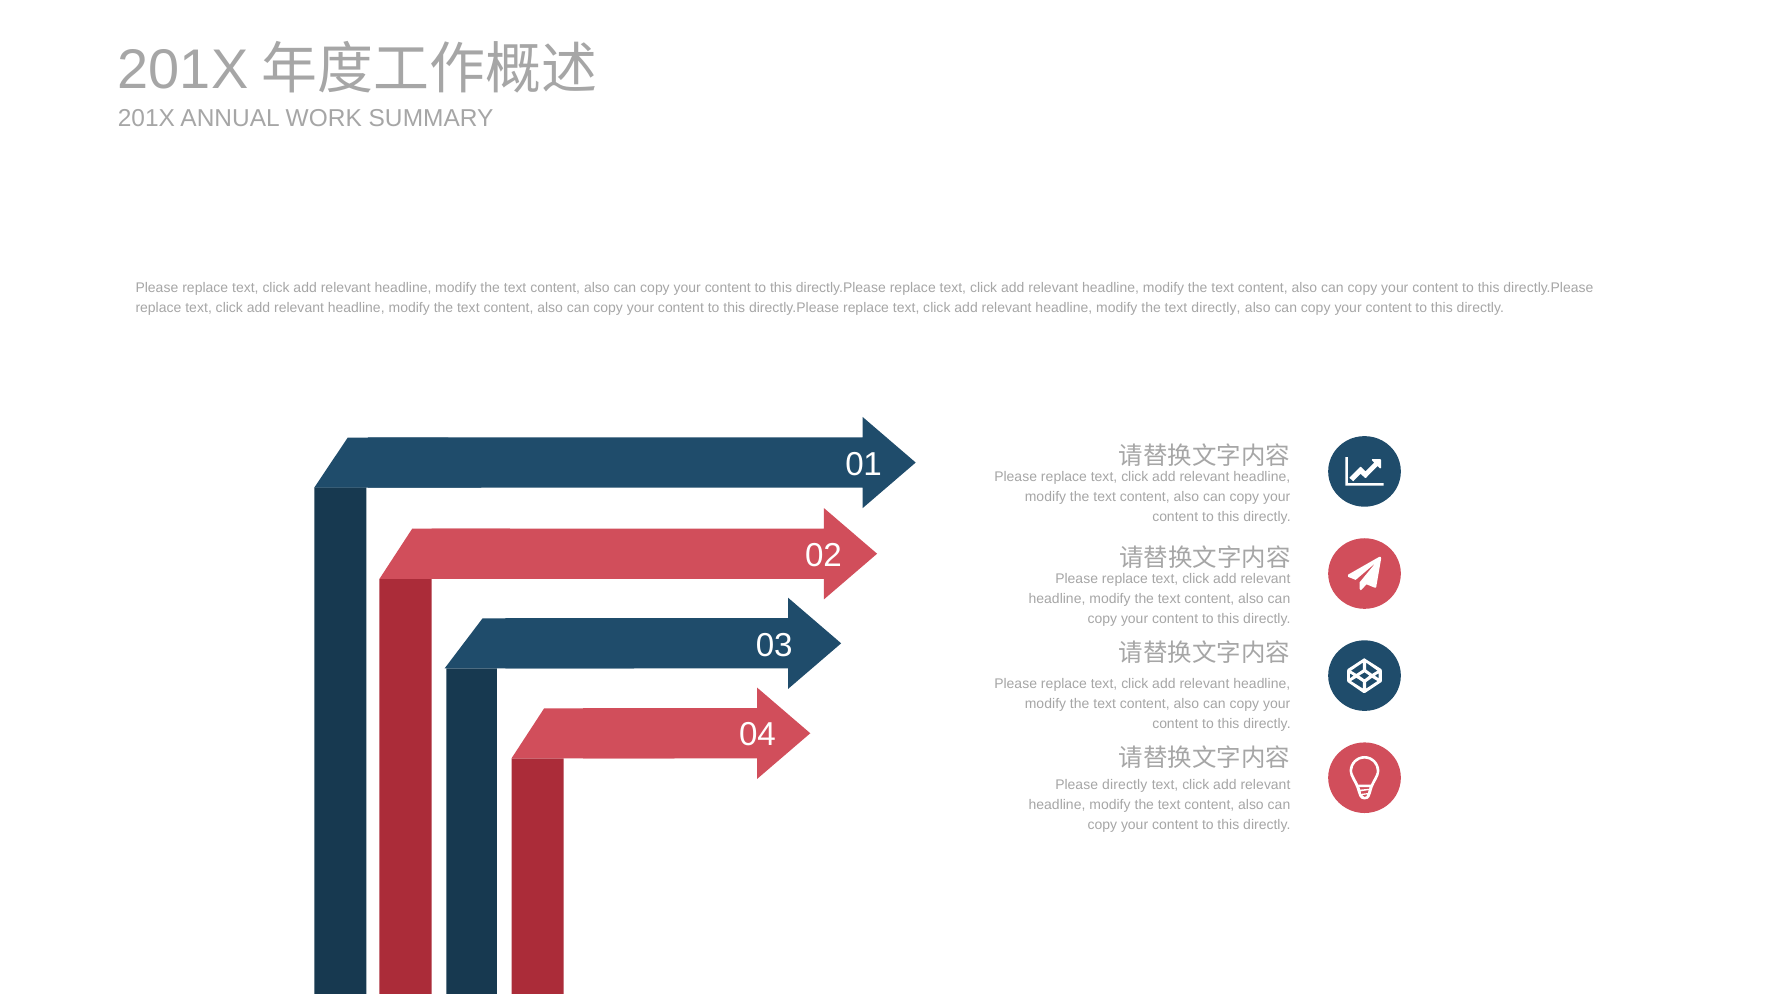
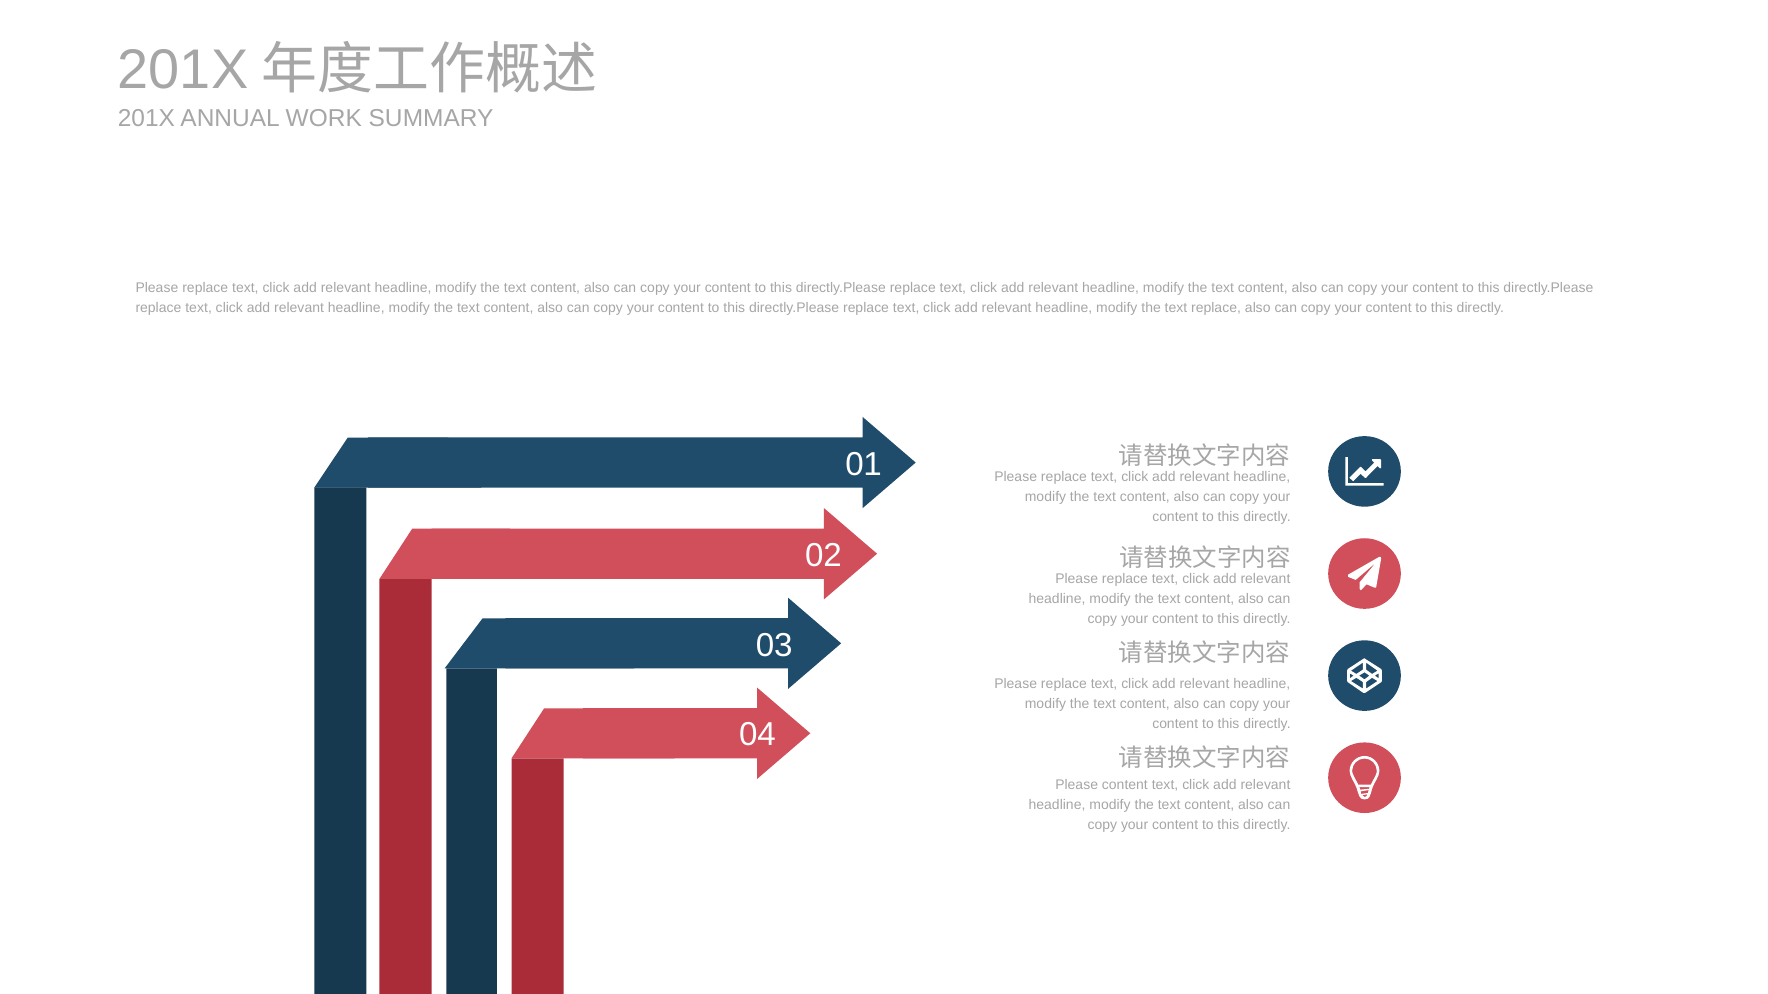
text directly: directly -> replace
Please directly: directly -> content
